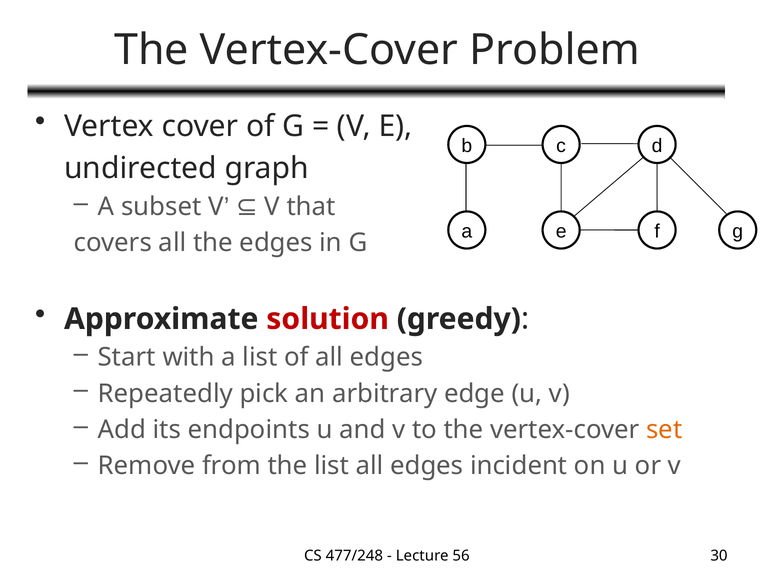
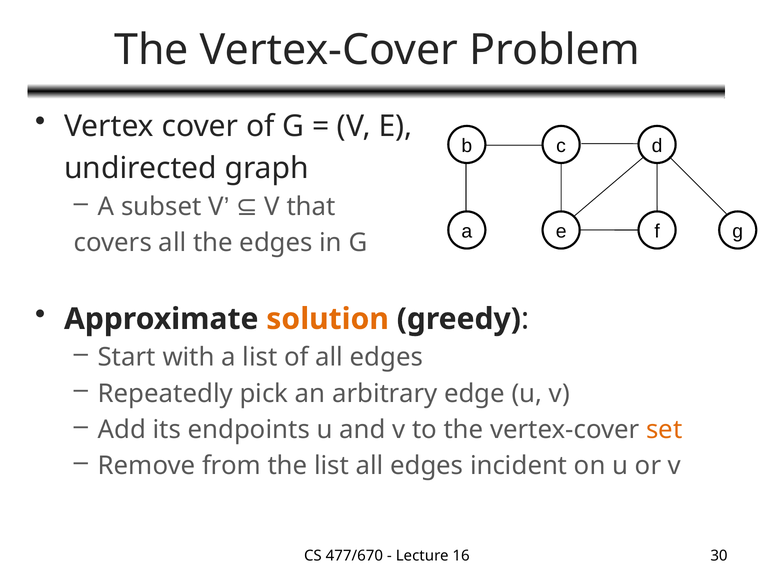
solution colour: red -> orange
477/248: 477/248 -> 477/670
56: 56 -> 16
